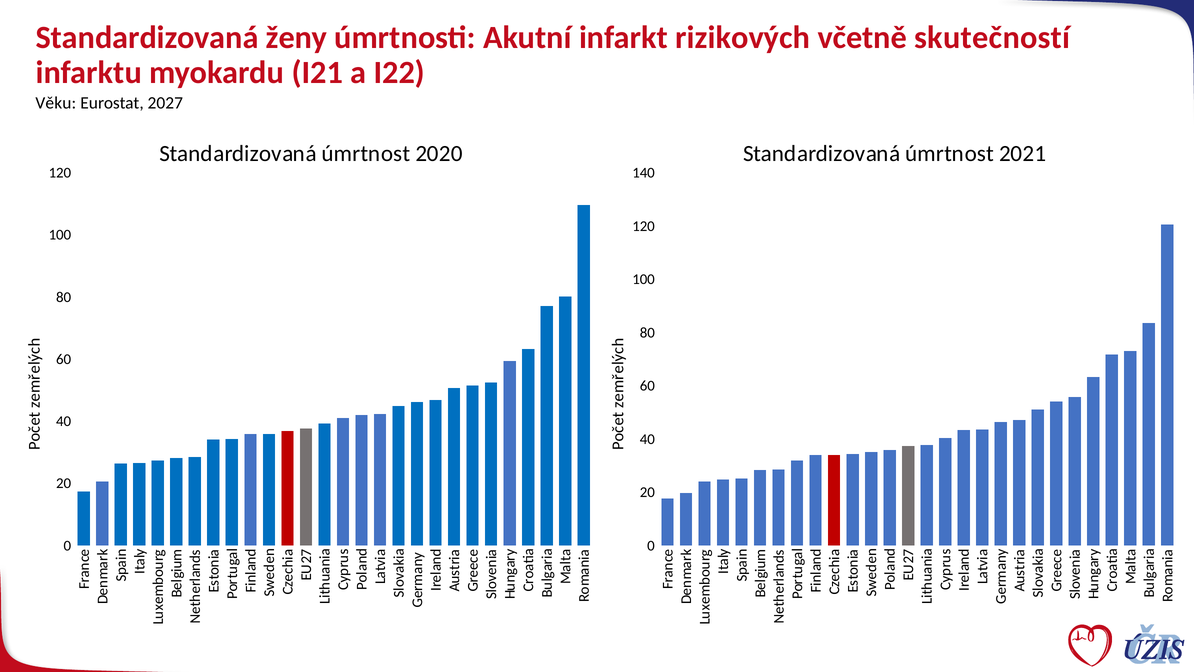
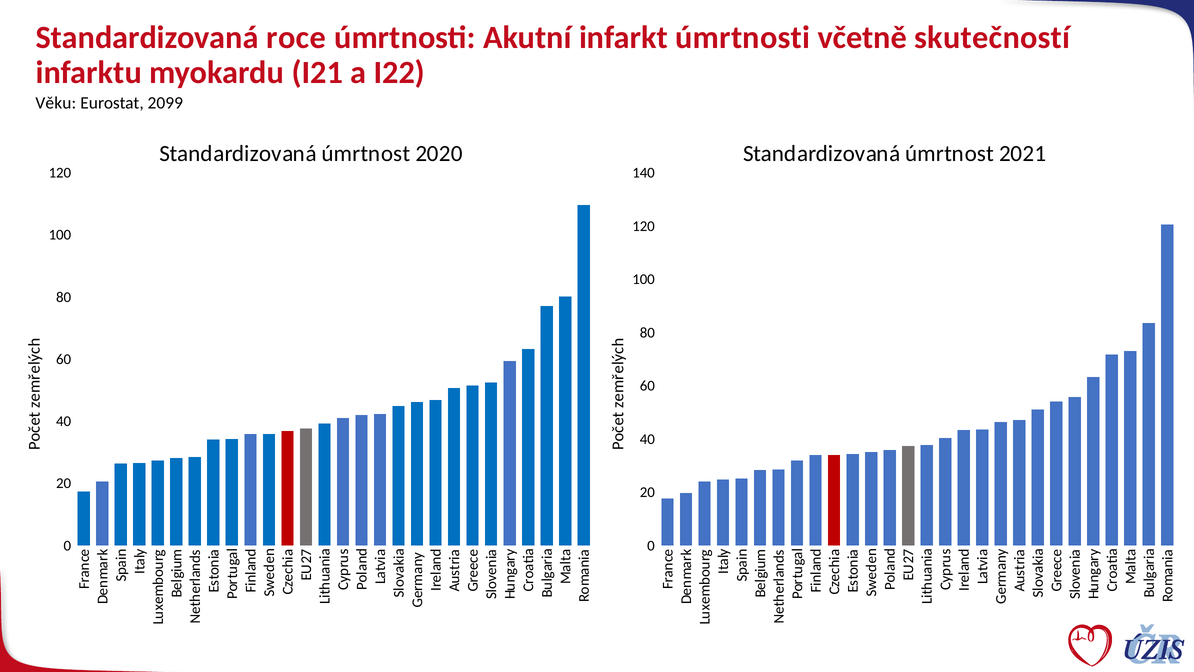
ženy: ženy -> roce
infarkt rizikových: rizikových -> úmrtnosti
2027: 2027 -> 2099
